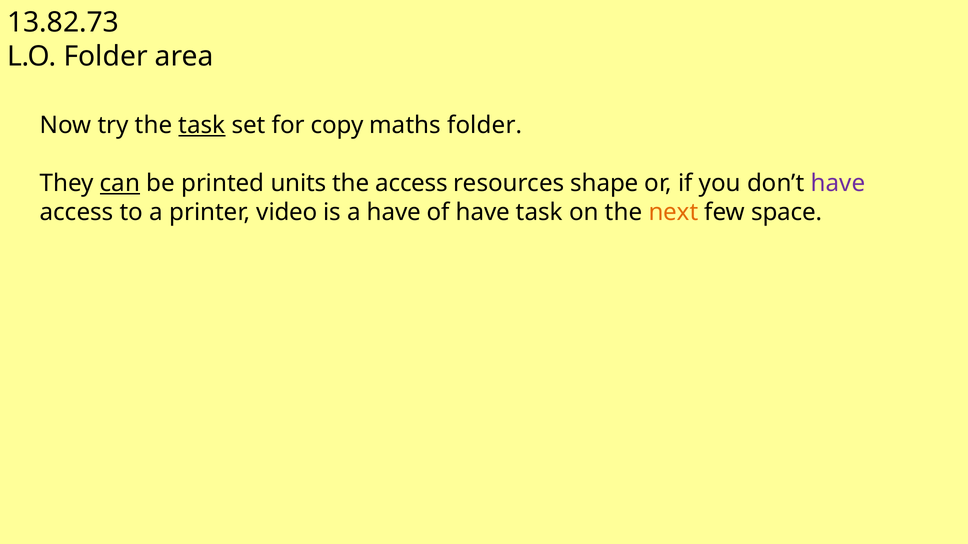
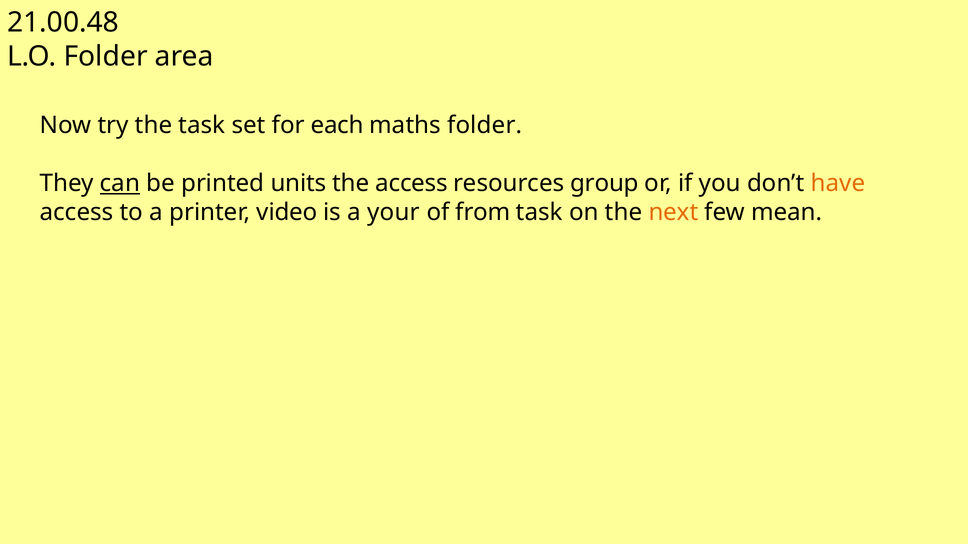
13.82.73: 13.82.73 -> 21.00.48
task at (202, 125) underline: present -> none
copy: copy -> each
shape: shape -> group
have at (838, 183) colour: purple -> orange
a have: have -> your
of have: have -> from
space: space -> mean
